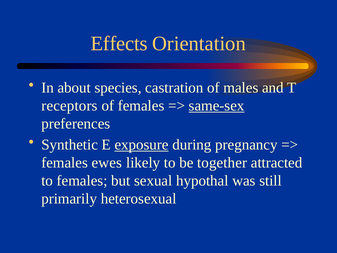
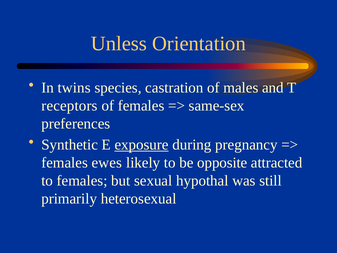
Effects: Effects -> Unless
about: about -> twins
same-sex underline: present -> none
together: together -> opposite
